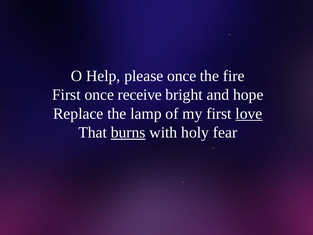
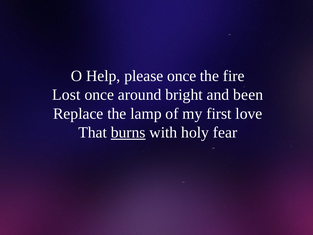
First at (66, 95): First -> Lost
receive: receive -> around
hope: hope -> been
love underline: present -> none
